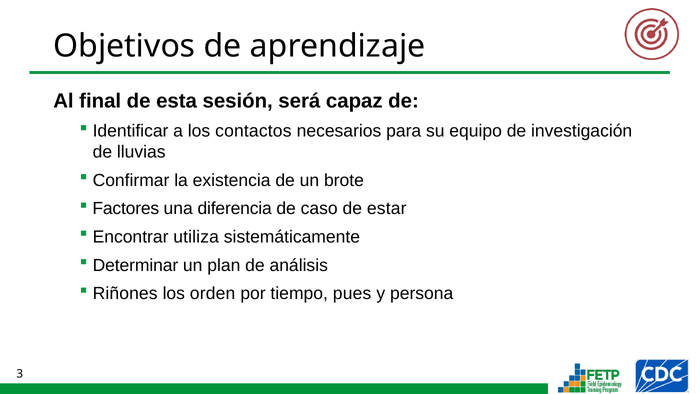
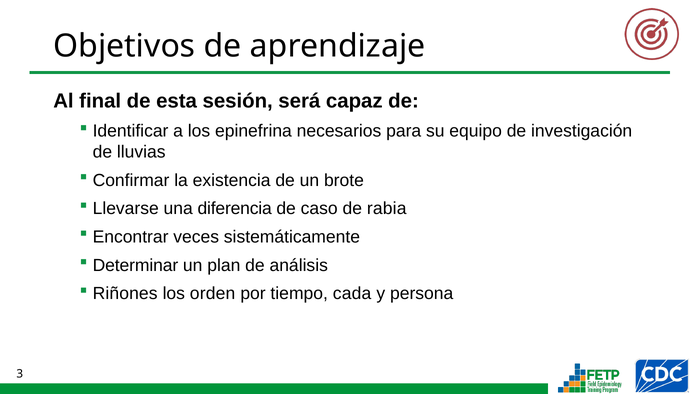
contactos: contactos -> epinefrina
Factores: Factores -> Llevarse
estar: estar -> rabia
utiliza: utiliza -> veces
pues: pues -> cada
